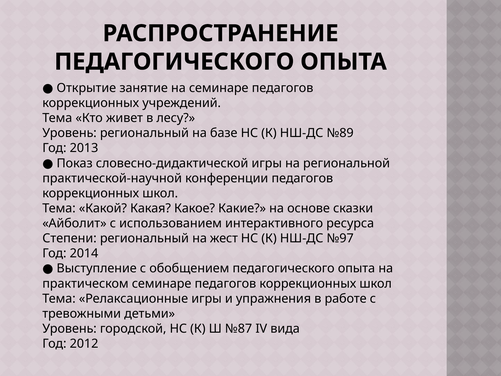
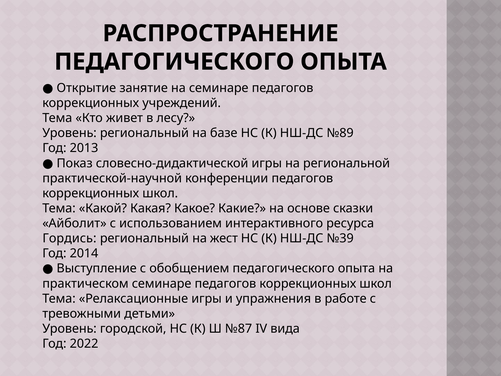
Степени: Степени -> Гордись
№97: №97 -> №39
2012: 2012 -> 2022
